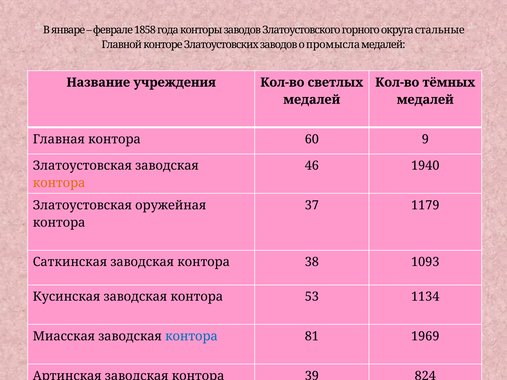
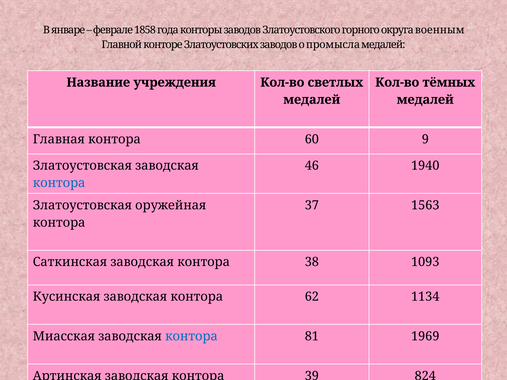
стальные: стальные -> военным
контора at (59, 183) colour: orange -> blue
1179: 1179 -> 1563
53: 53 -> 62
